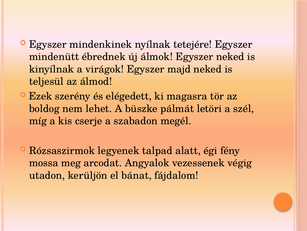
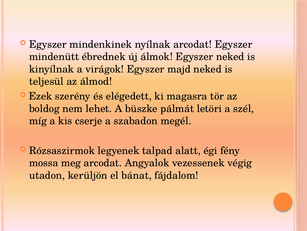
nyílnak tetejére: tetejére -> arcodat
